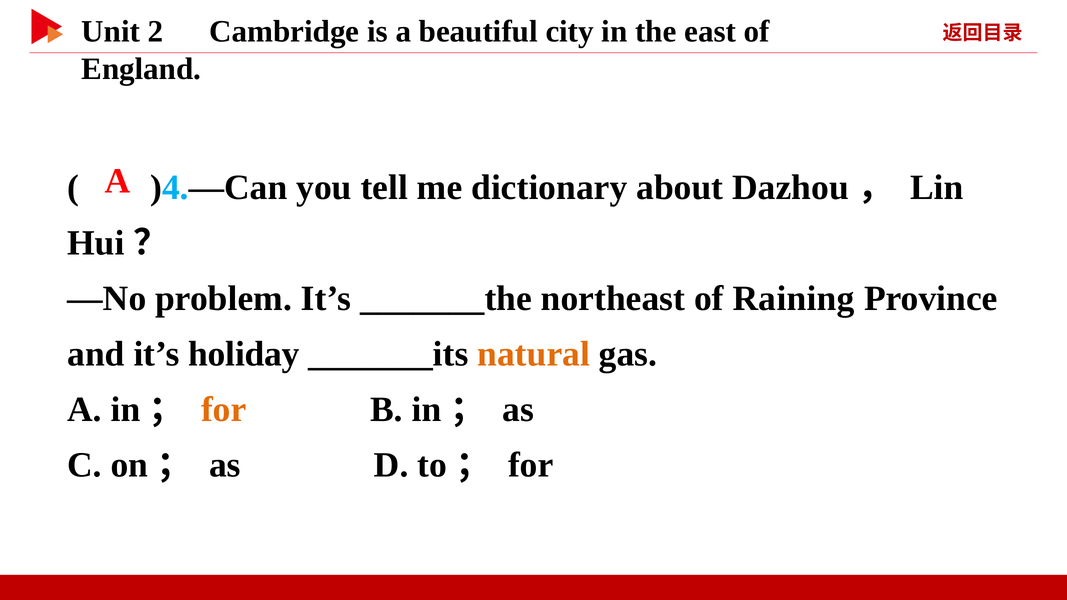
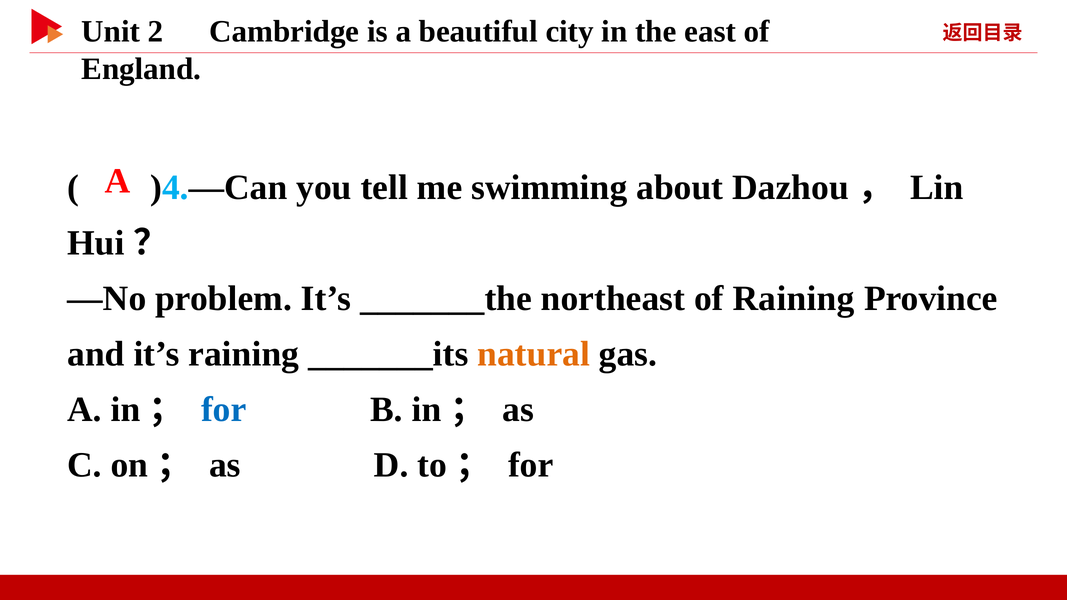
dictionary: dictionary -> swimming
it’s holiday: holiday -> raining
for at (224, 410) colour: orange -> blue
